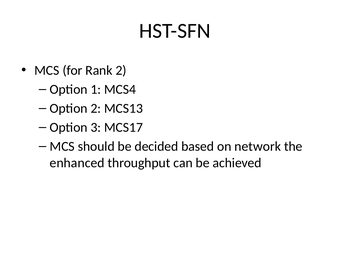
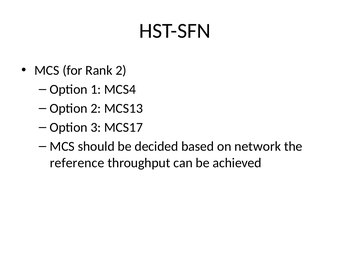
enhanced: enhanced -> reference
